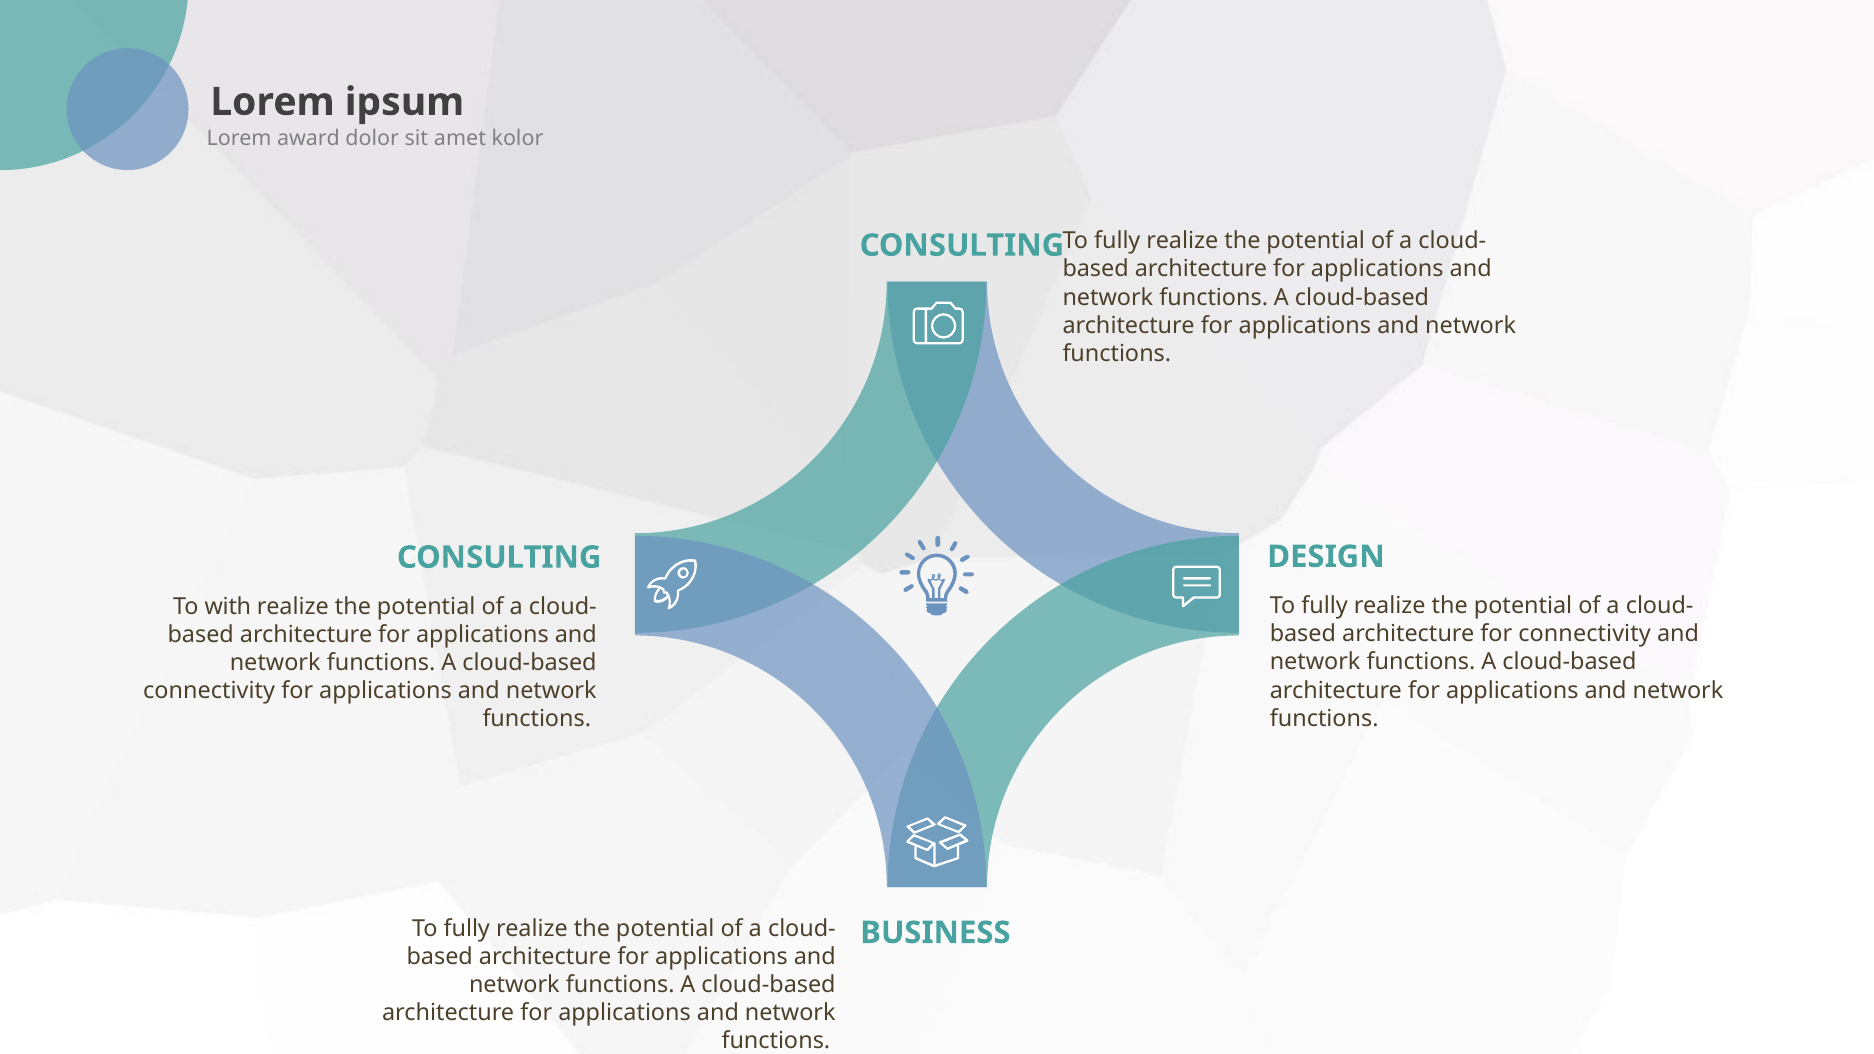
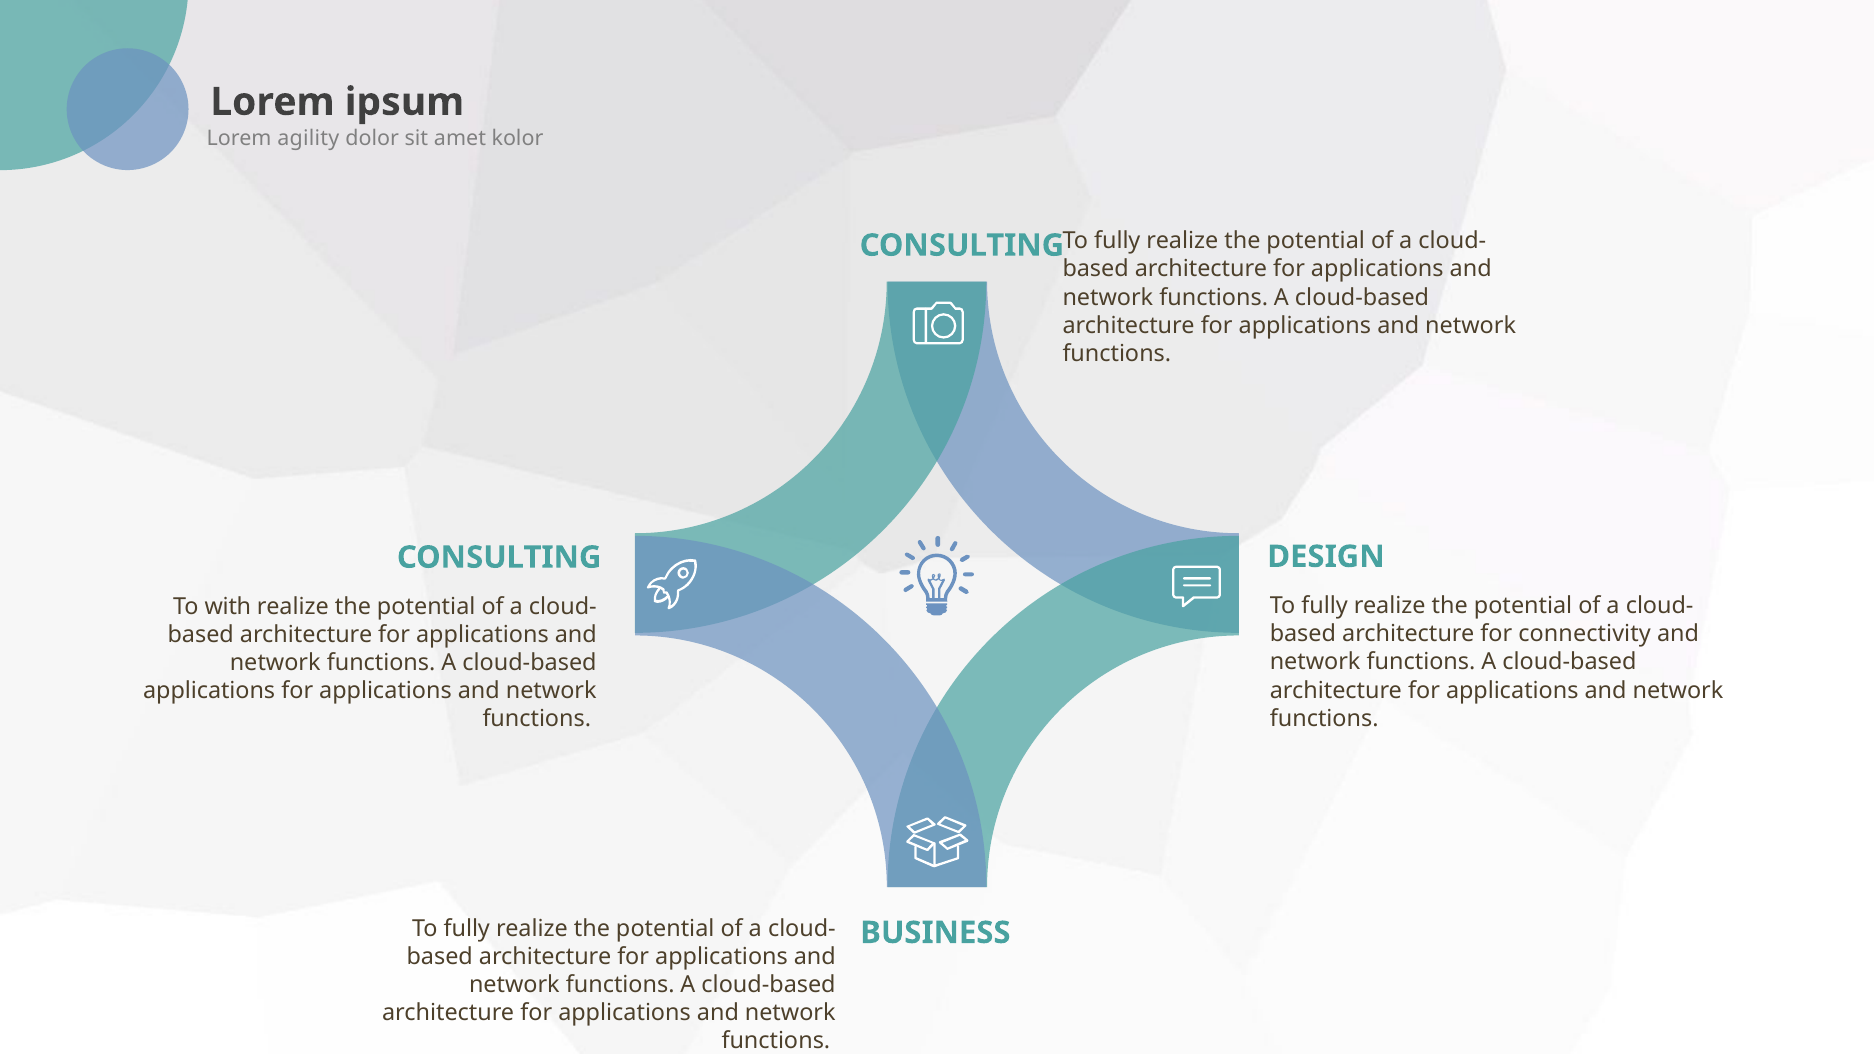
award: award -> agility
connectivity at (209, 691): connectivity -> applications
